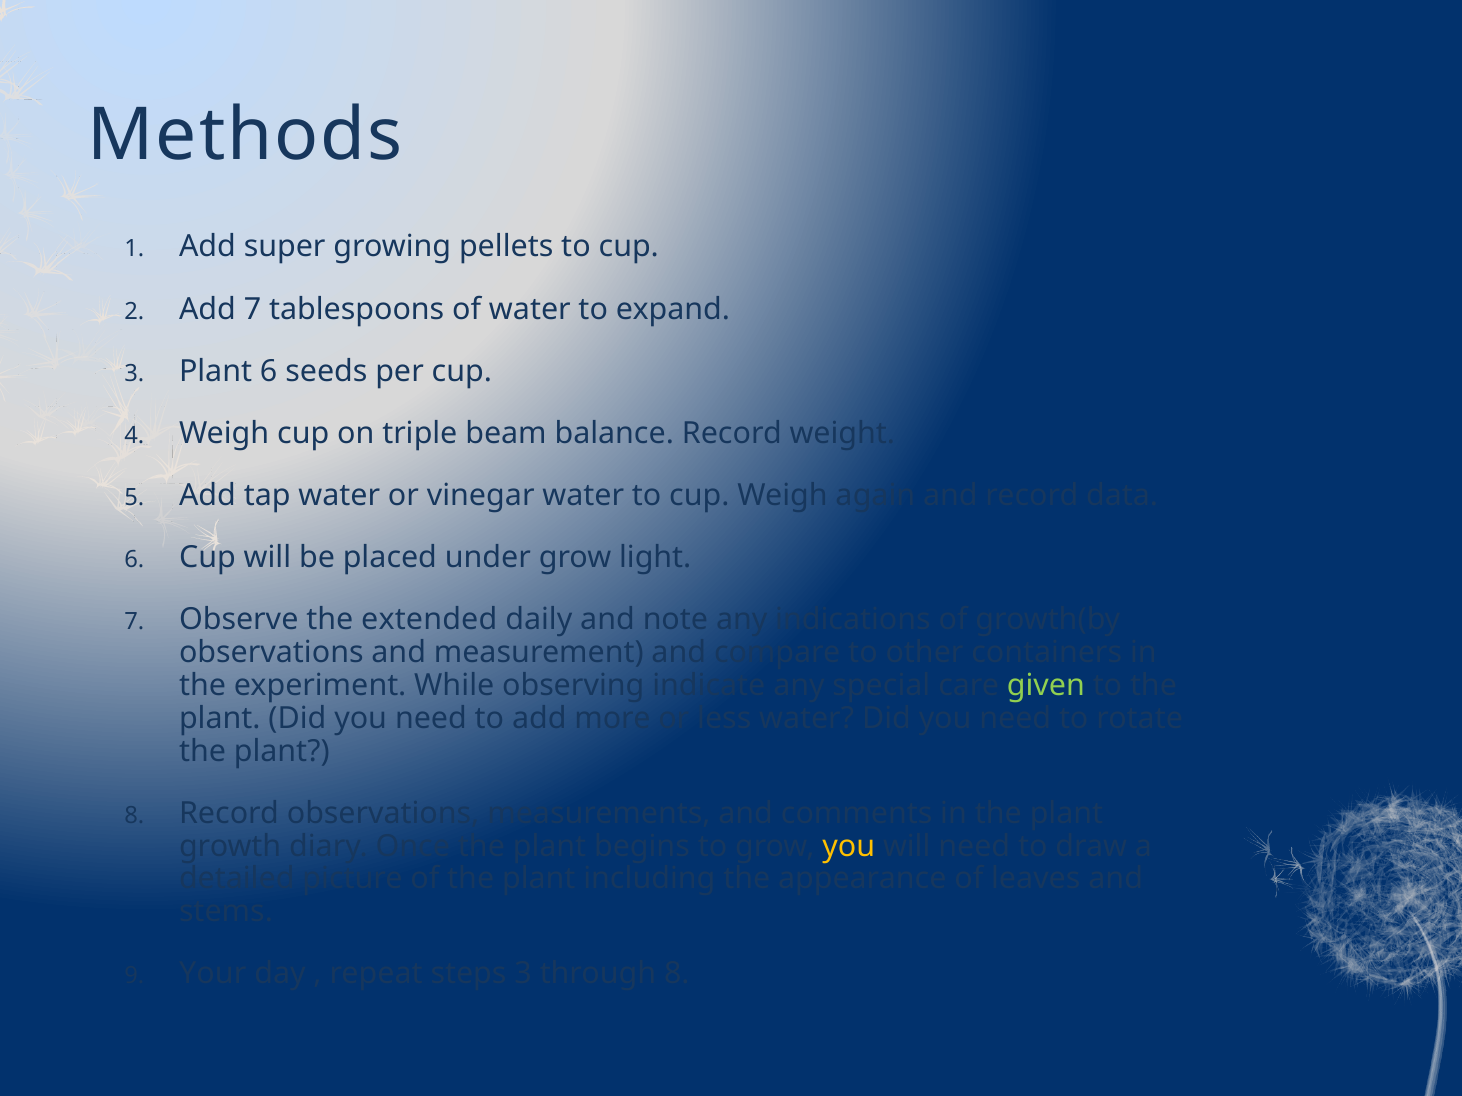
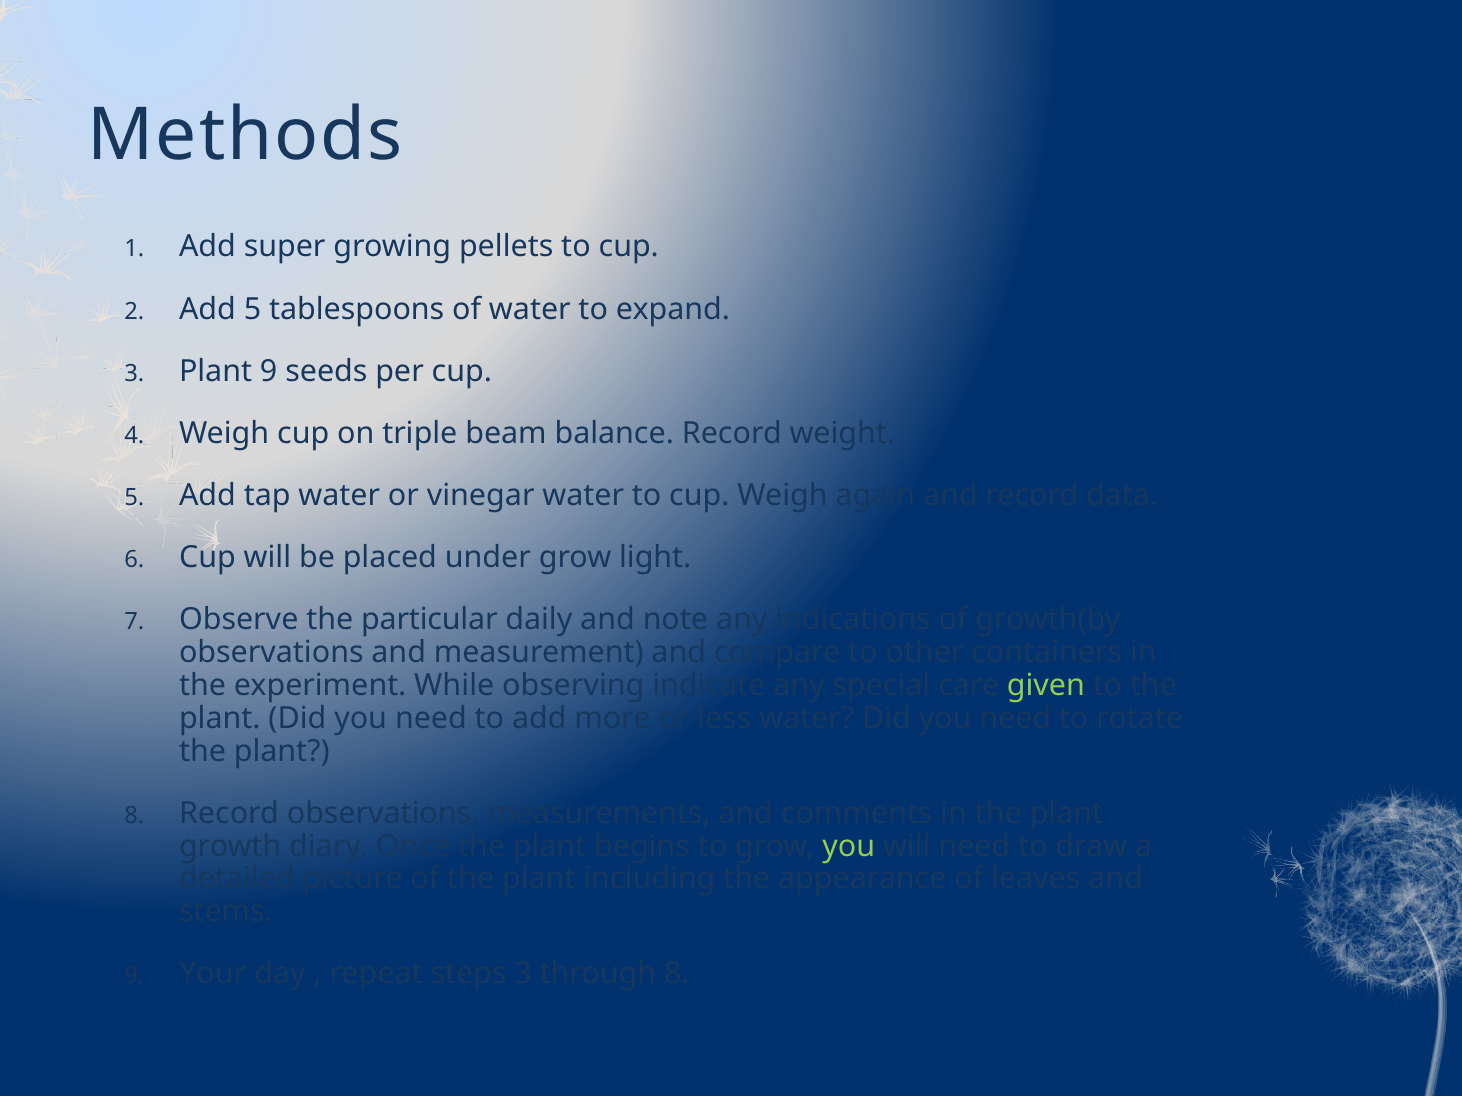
Add 7: 7 -> 5
Plant 6: 6 -> 9
extended: extended -> particular
you at (849, 846) colour: yellow -> light green
